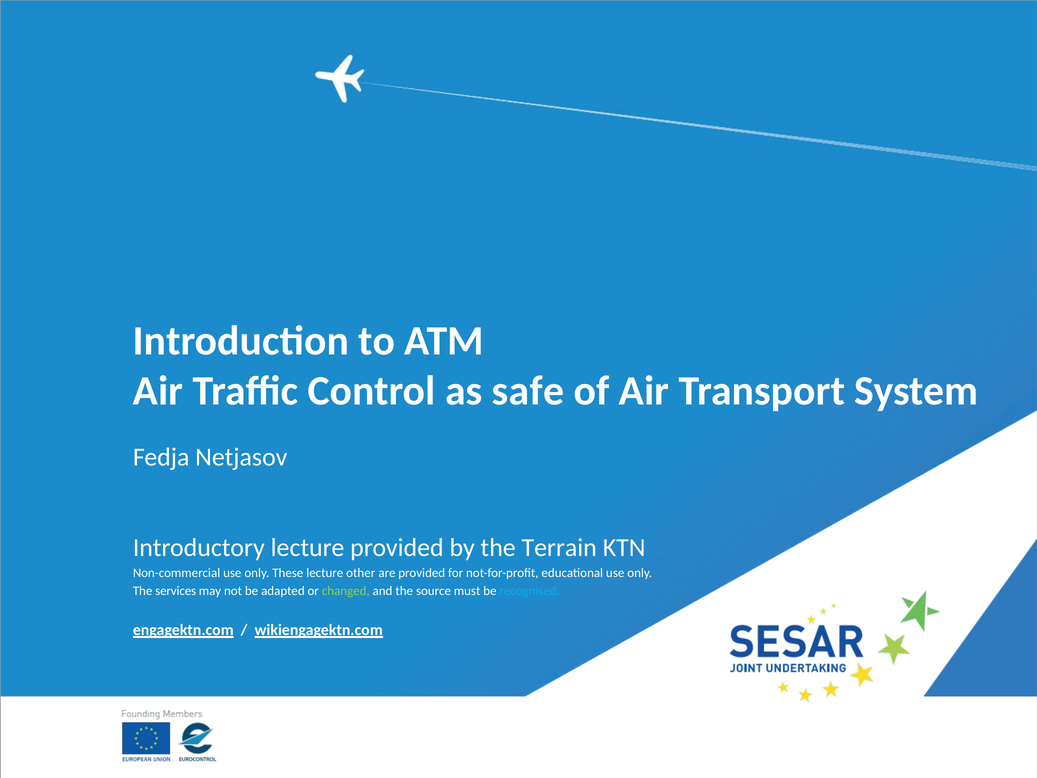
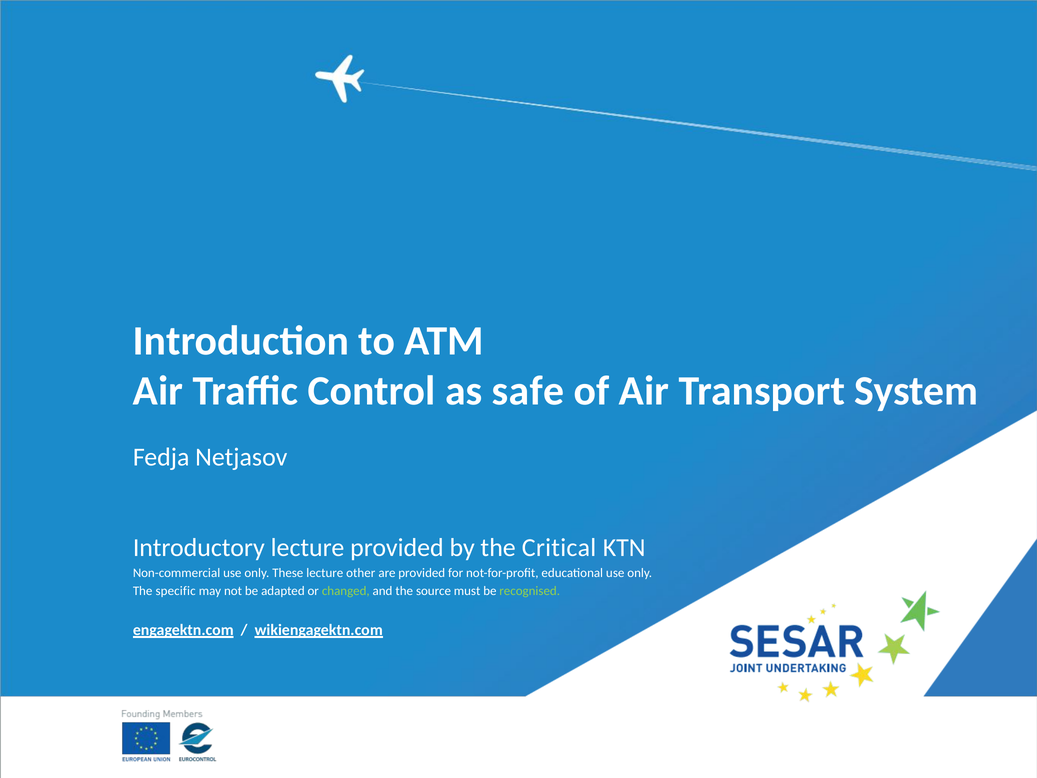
Terrain: Terrain -> Critical
services: services -> specific
recognised colour: light blue -> light green
